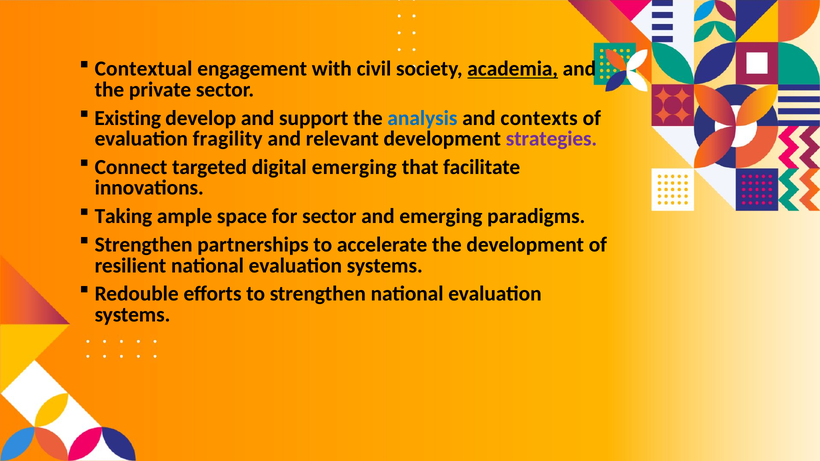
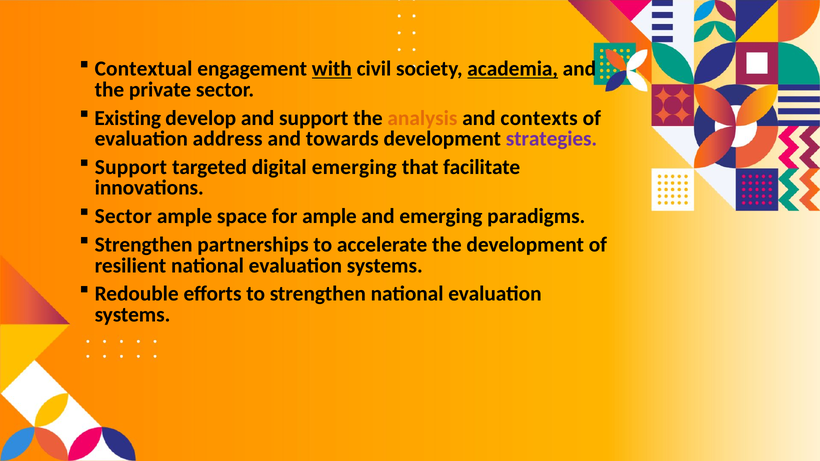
with underline: none -> present
analysis colour: blue -> orange
fragility: fragility -> address
relevant: relevant -> towards
Connect at (131, 167): Connect -> Support
Taking at (123, 216): Taking -> Sector
for sector: sector -> ample
